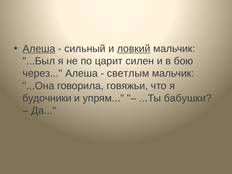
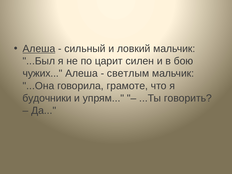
ловкий underline: present -> none
через: через -> чужих
говяжьи: говяжьи -> грамоте
бабушки: бабушки -> говорить
